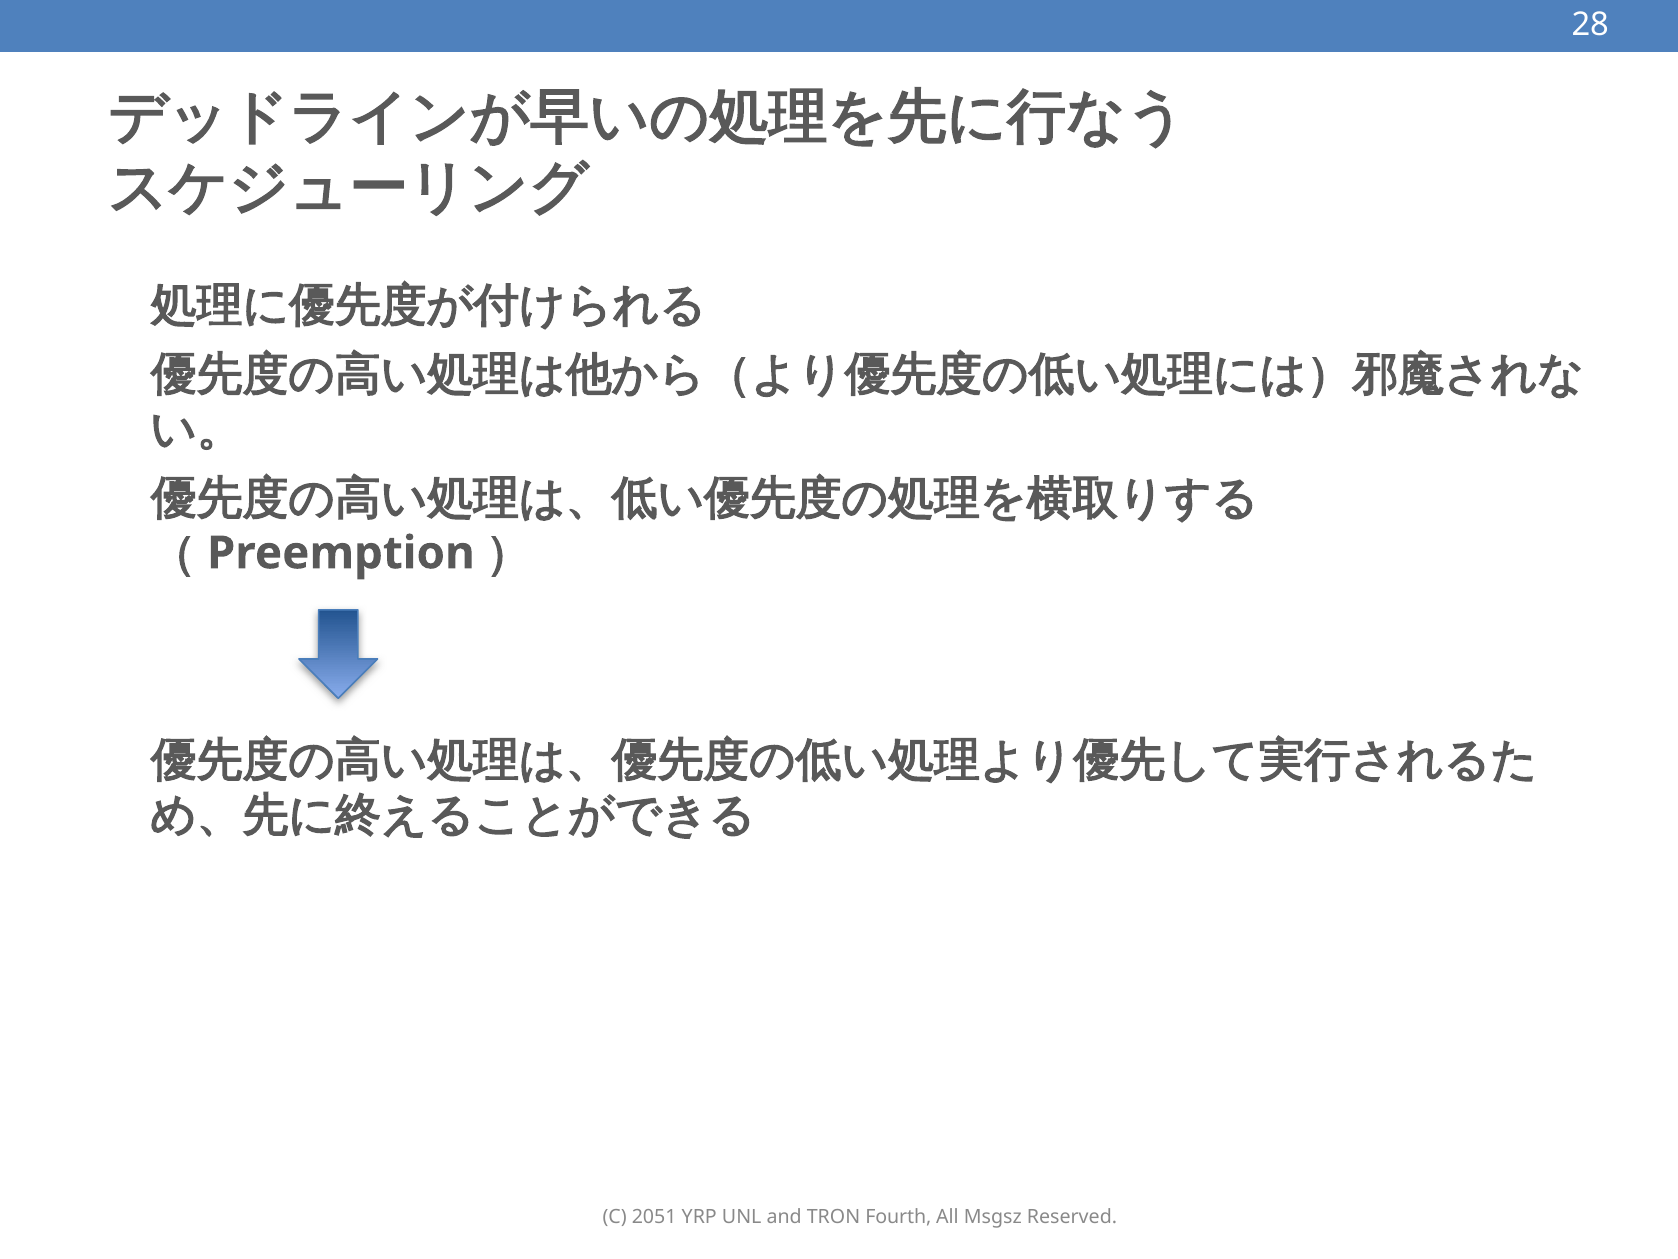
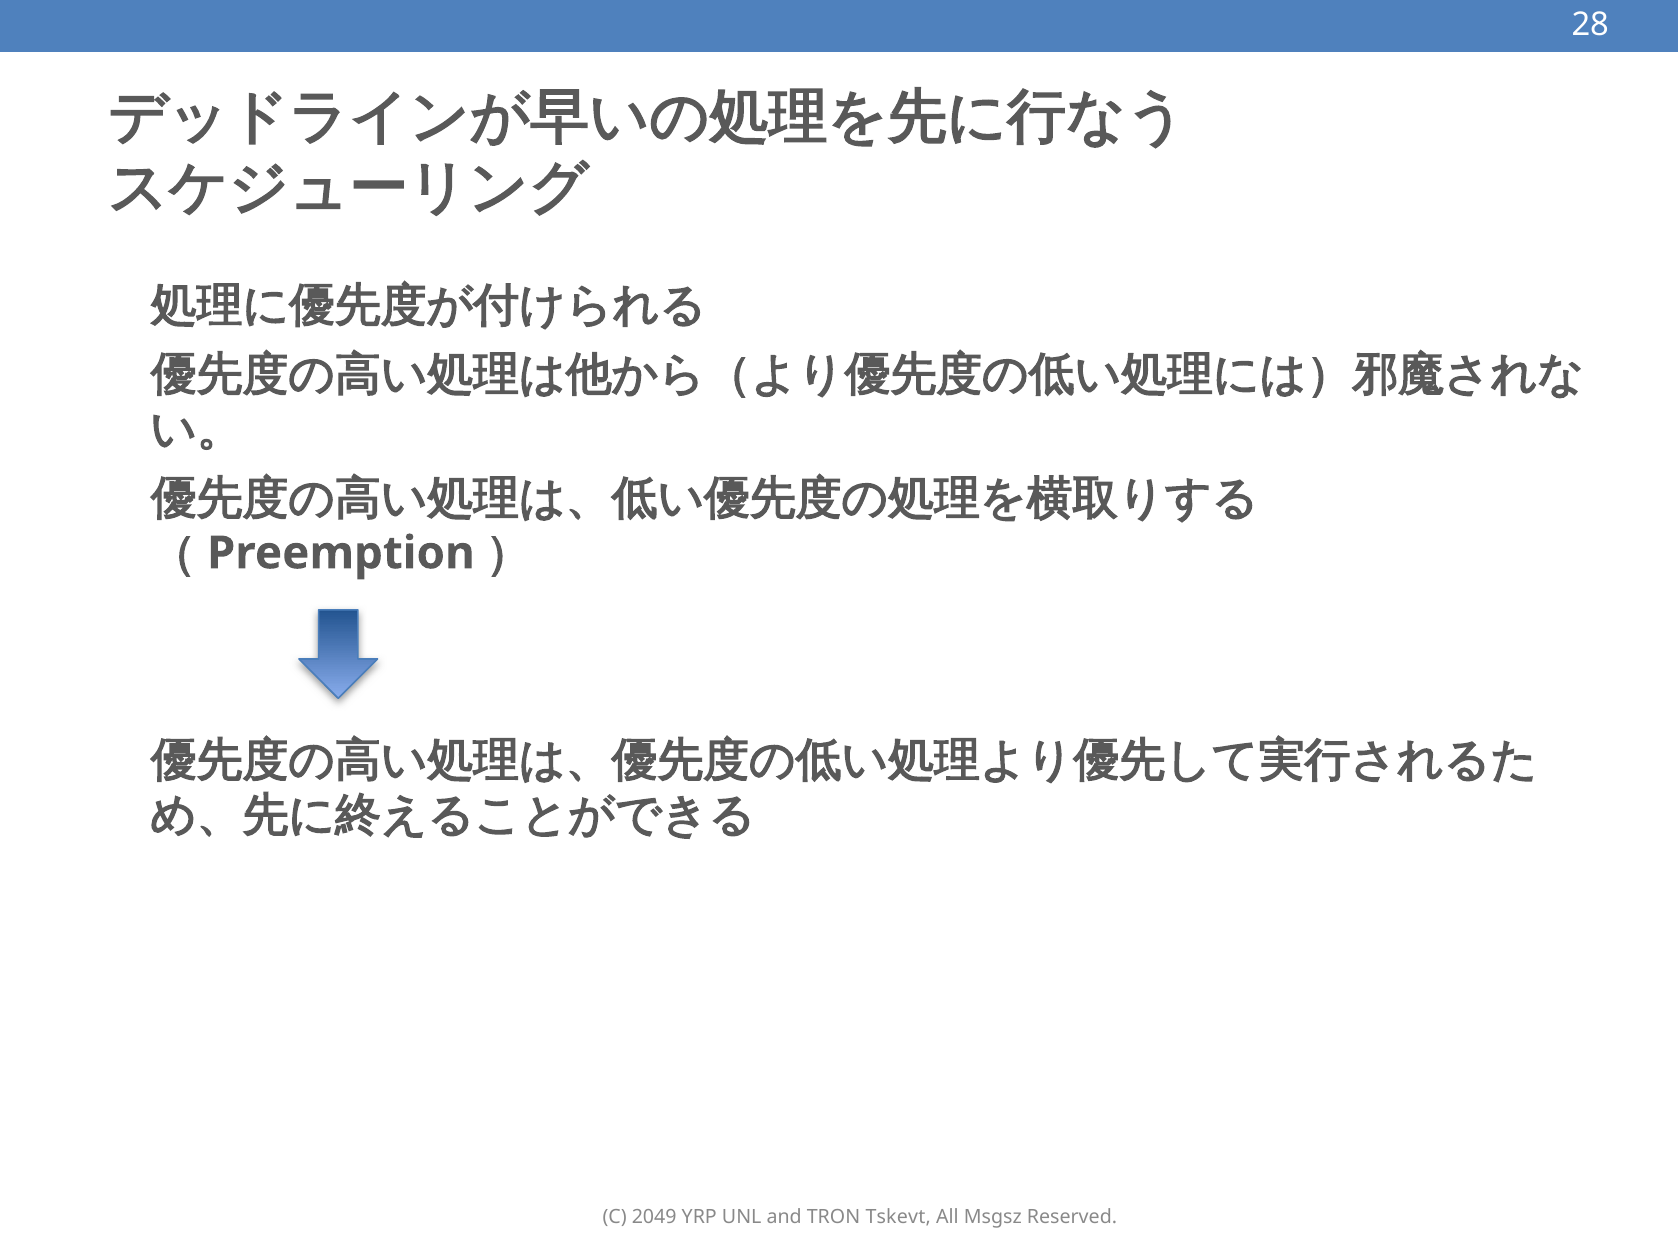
2051: 2051 -> 2049
Fourth: Fourth -> Tskevt
